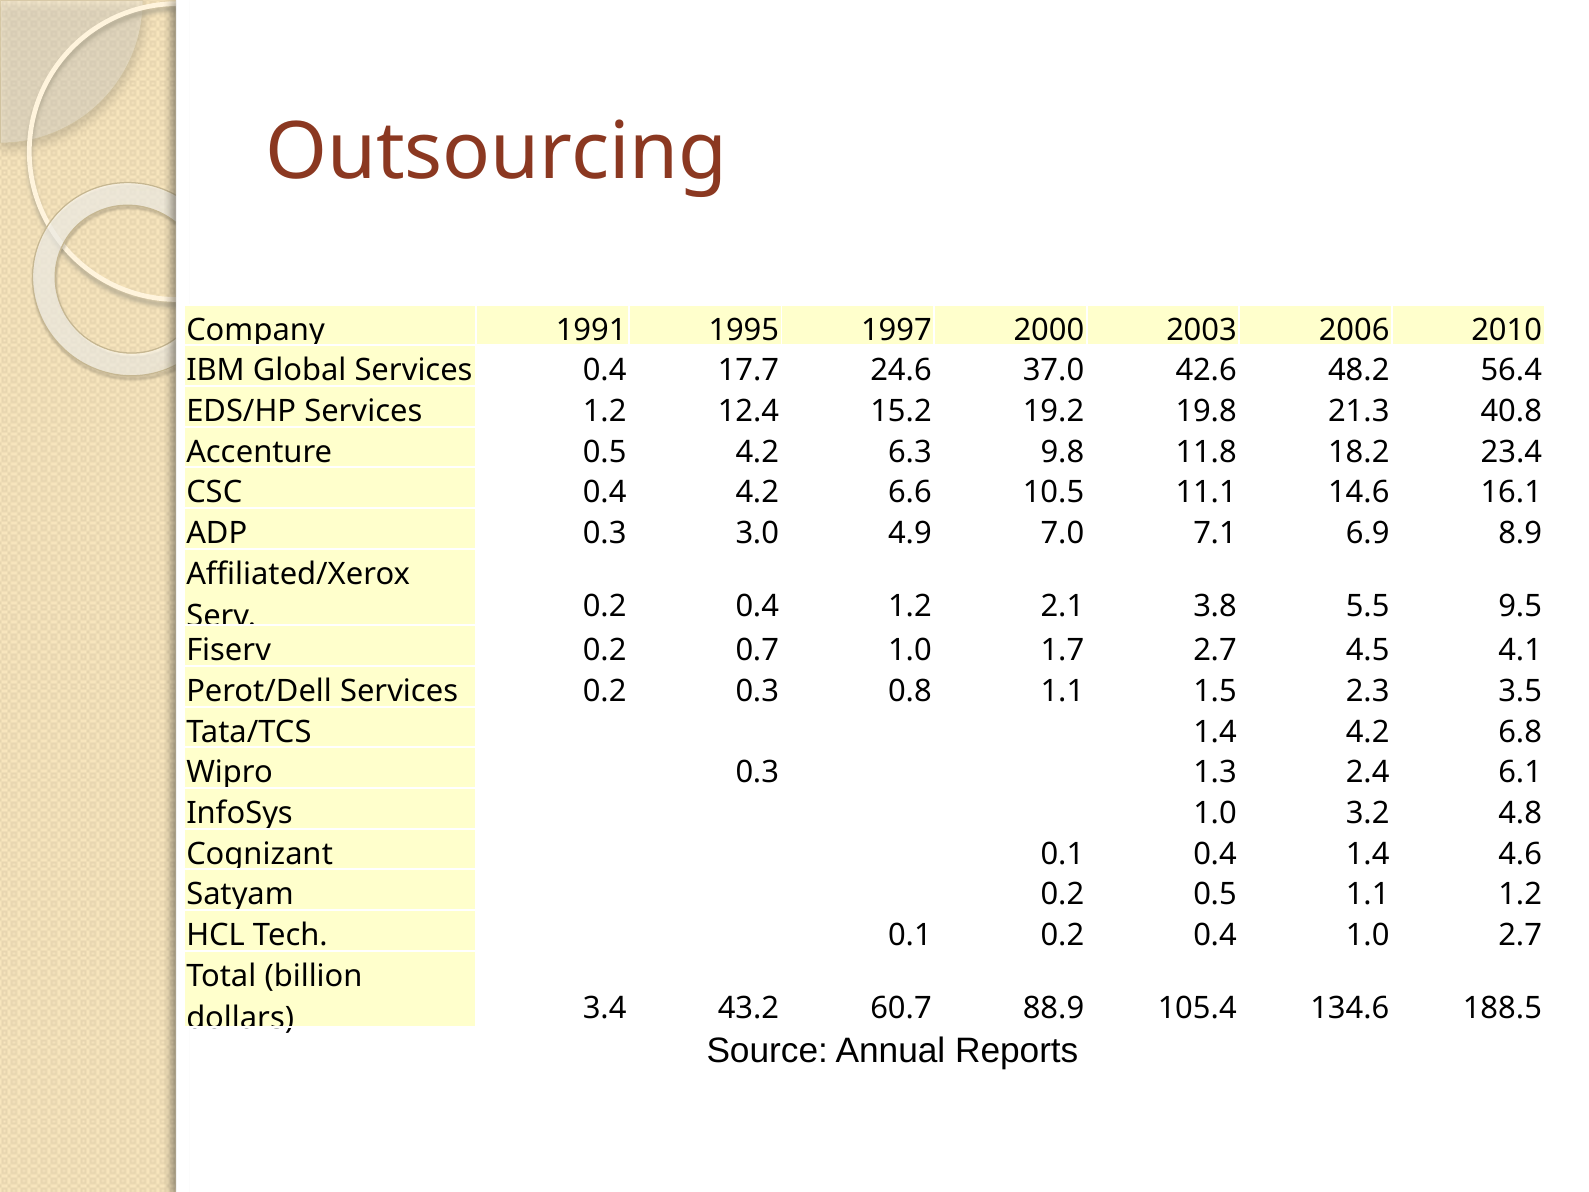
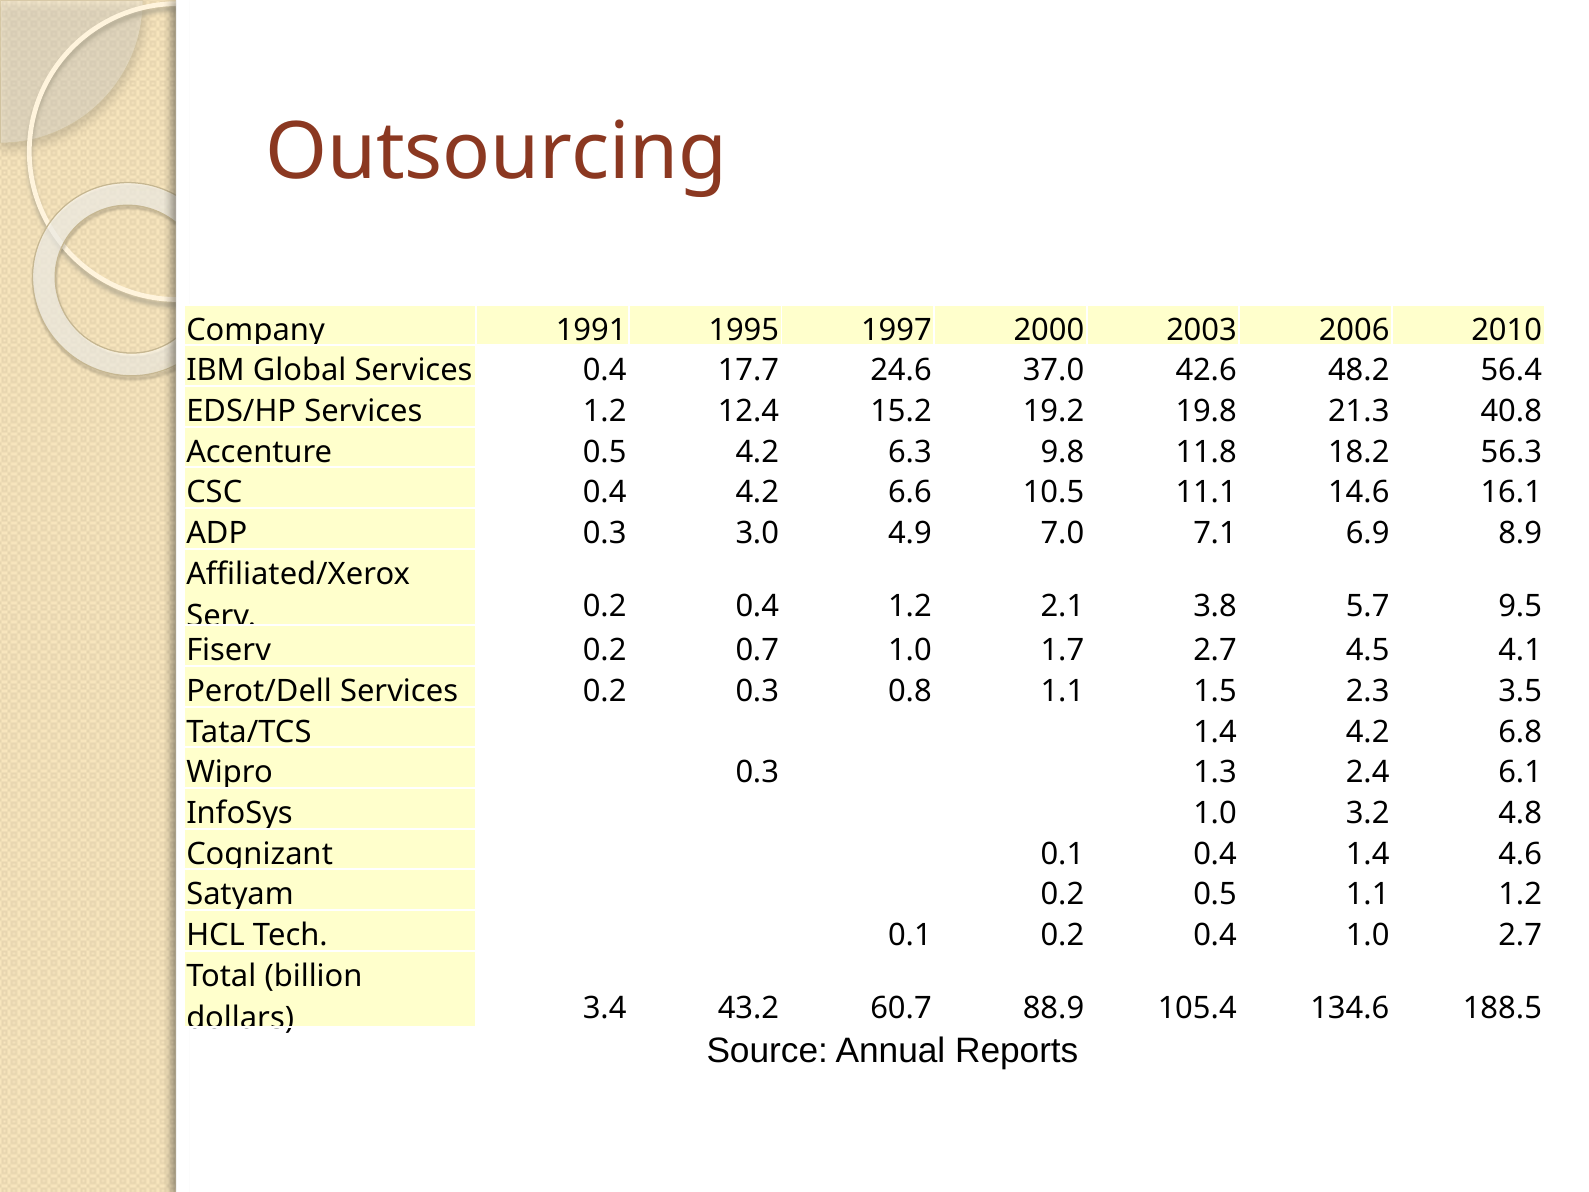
23.4: 23.4 -> 56.3
5.5: 5.5 -> 5.7
